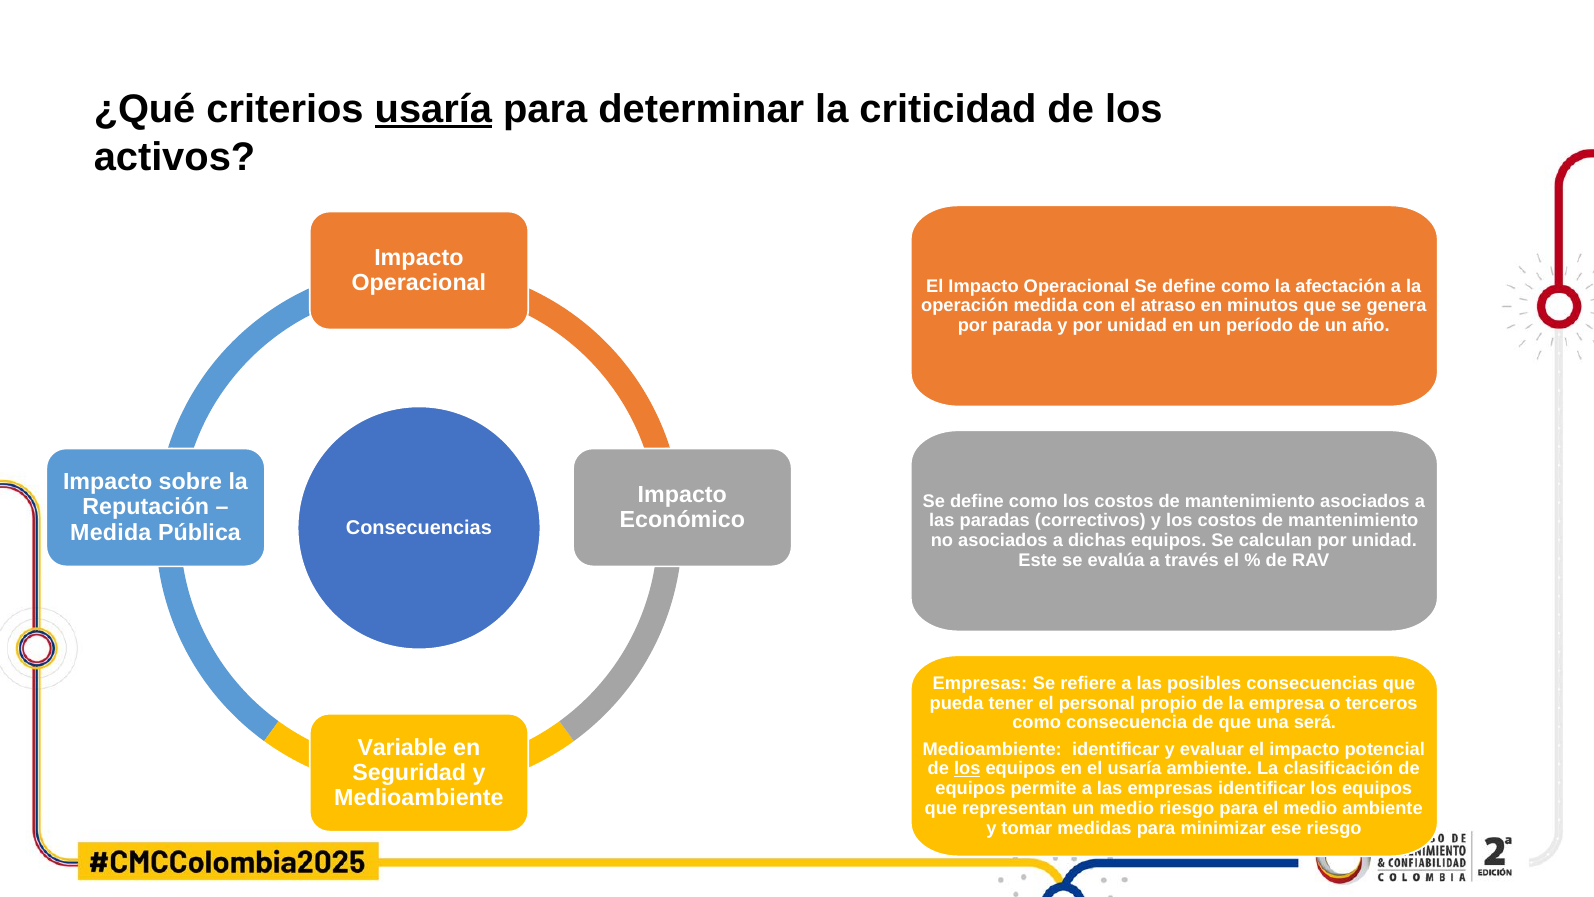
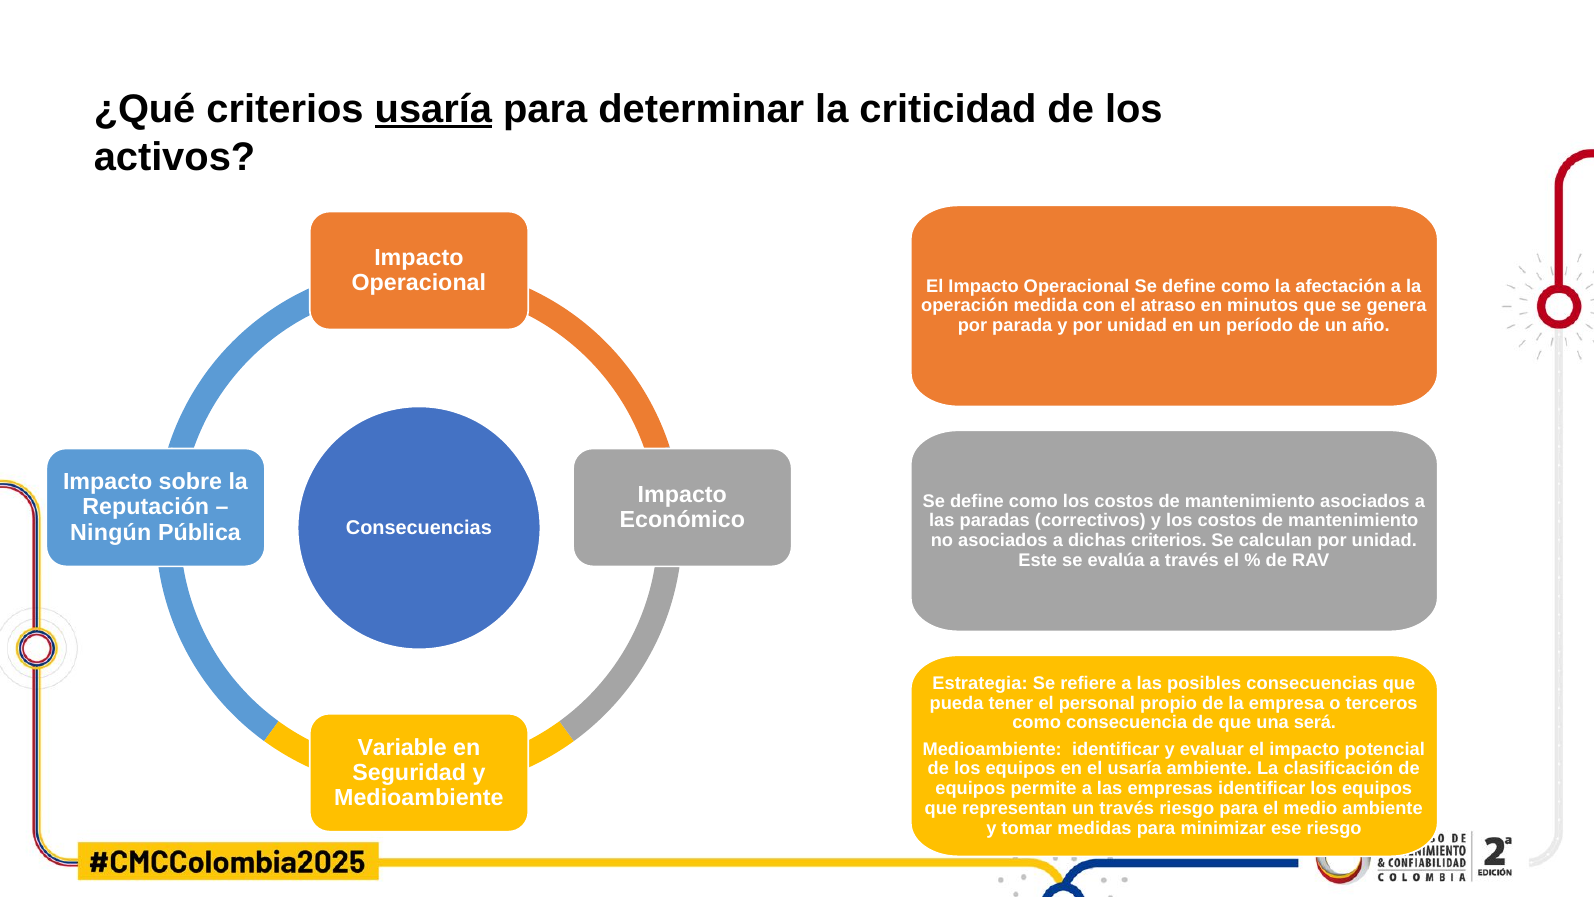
Medida at (111, 532): Medida -> Ningún
dichas equipos: equipos -> criterios
Empresas at (980, 683): Empresas -> Estrategia
los at (967, 768) underline: present -> none
un medio: medio -> través
